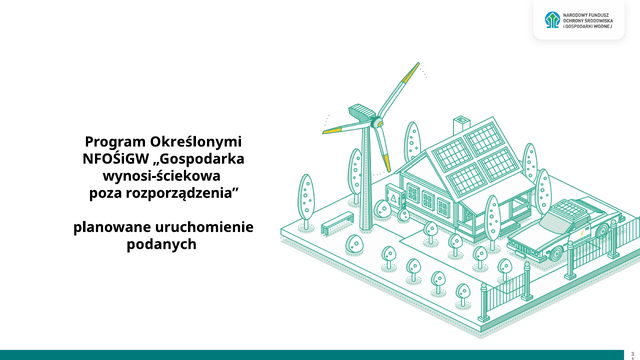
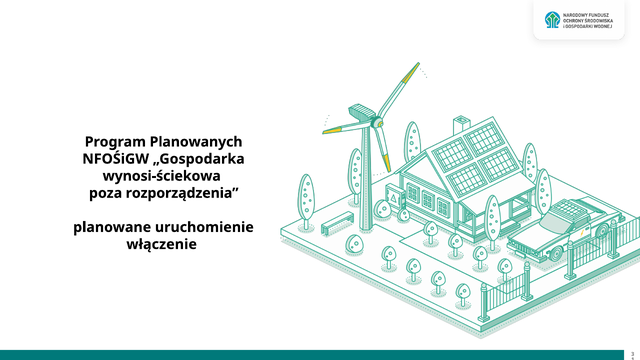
Określonymi: Określonymi -> Planowanych
podanych: podanych -> włączenie
